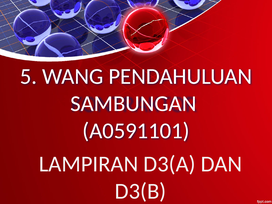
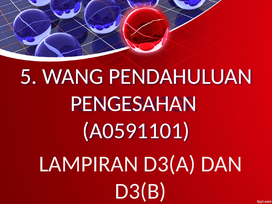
SAMBUNGAN: SAMBUNGAN -> PENGESAHAN
